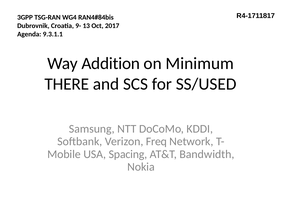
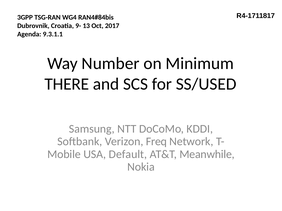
Addition: Addition -> Number
Spacing: Spacing -> Default
Bandwidth: Bandwidth -> Meanwhile
